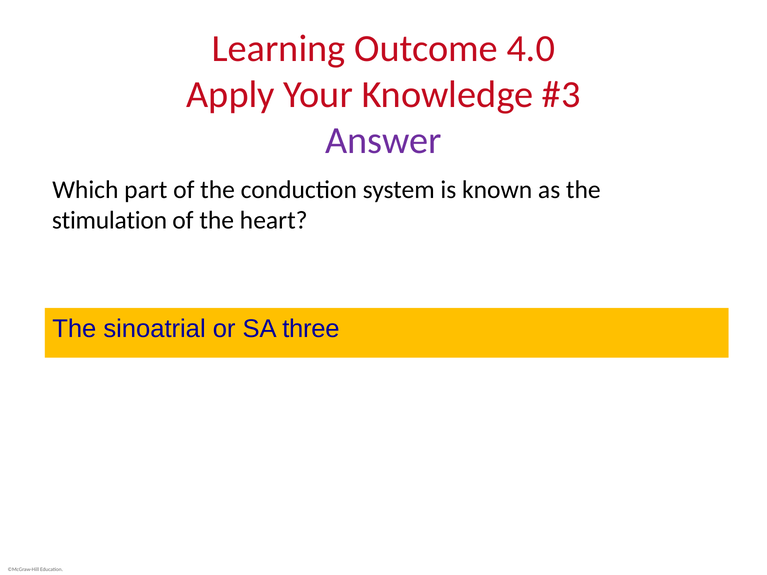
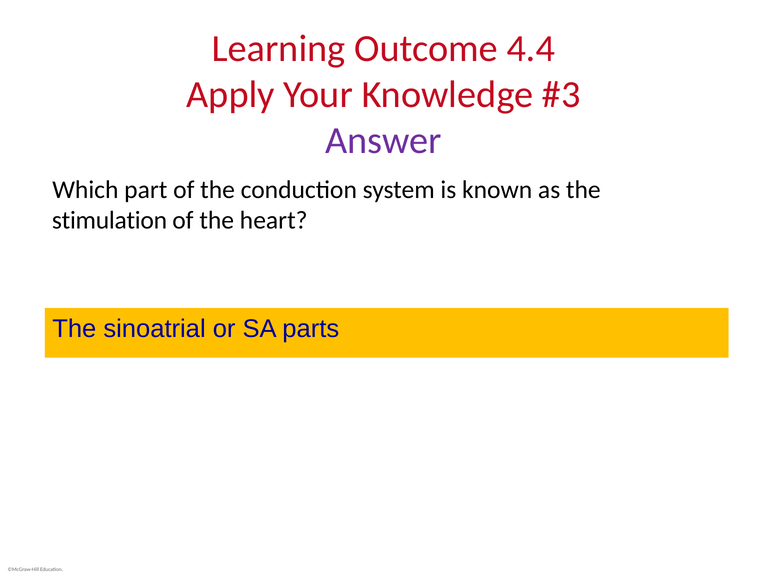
4.0: 4.0 -> 4.4
three: three -> parts
